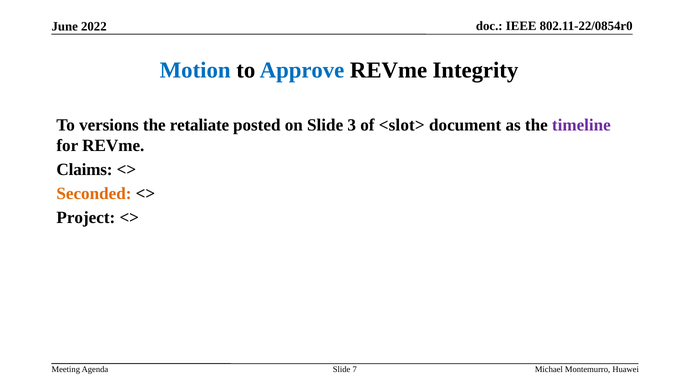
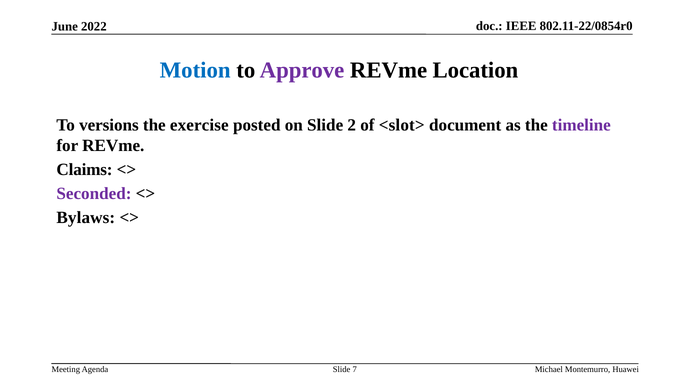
Approve colour: blue -> purple
Integrity: Integrity -> Location
retaliate: retaliate -> exercise
3: 3 -> 2
Seconded colour: orange -> purple
Project: Project -> Bylaws
